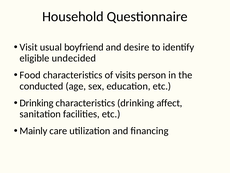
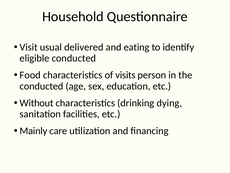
boyfriend: boyfriend -> delivered
desire: desire -> eating
eligible undecided: undecided -> conducted
Drinking at (37, 103): Drinking -> Without
affect: affect -> dying
